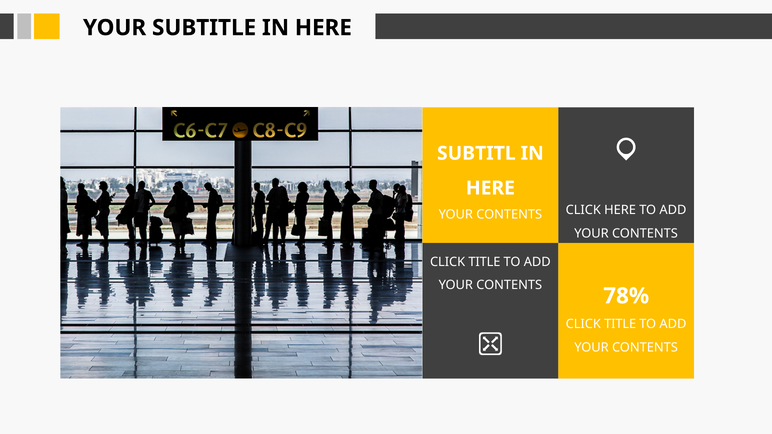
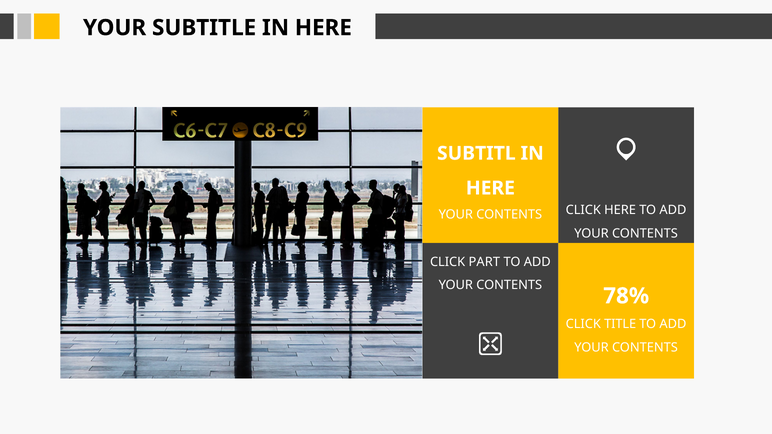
TITLE at (484, 262): TITLE -> PART
